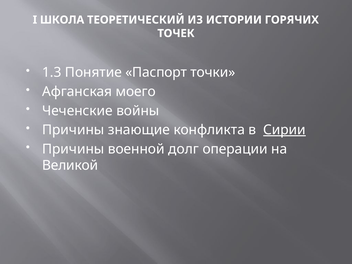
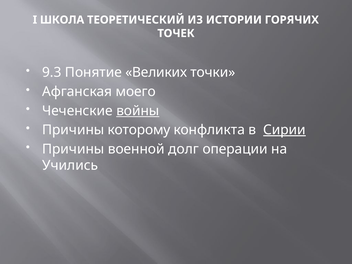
1.3: 1.3 -> 9.3
Паспорт: Паспорт -> Великих
войны underline: none -> present
знающие: знающие -> которому
Великой: Великой -> Учились
